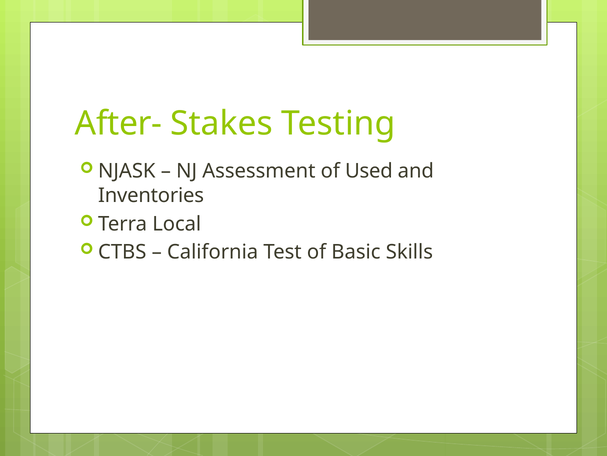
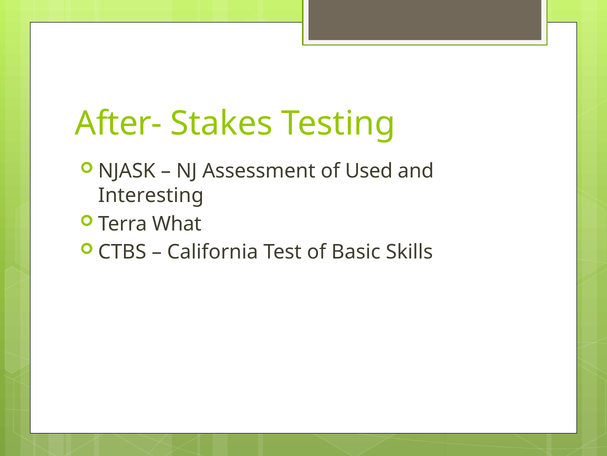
Inventories: Inventories -> Interesting
Local: Local -> What
